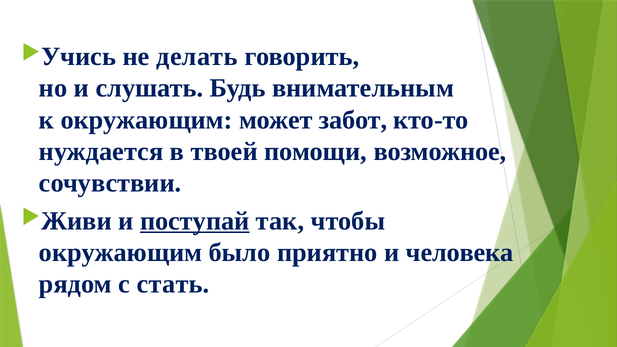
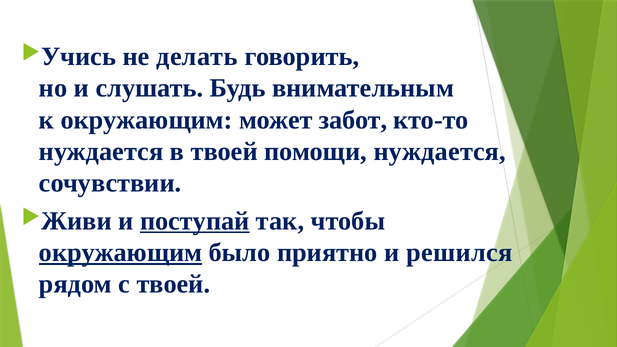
помощи возможное: возможное -> нуждается
окружающим at (121, 253) underline: none -> present
человека: человека -> решился
с стать: стать -> твоей
